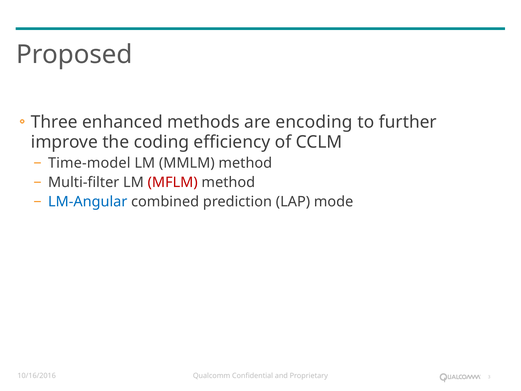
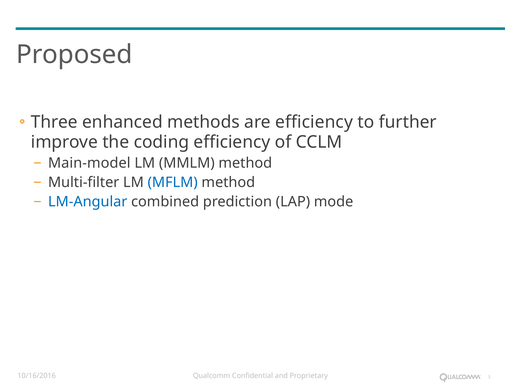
are encoding: encoding -> efficiency
Time-model: Time-model -> Main-model
MFLM colour: red -> blue
